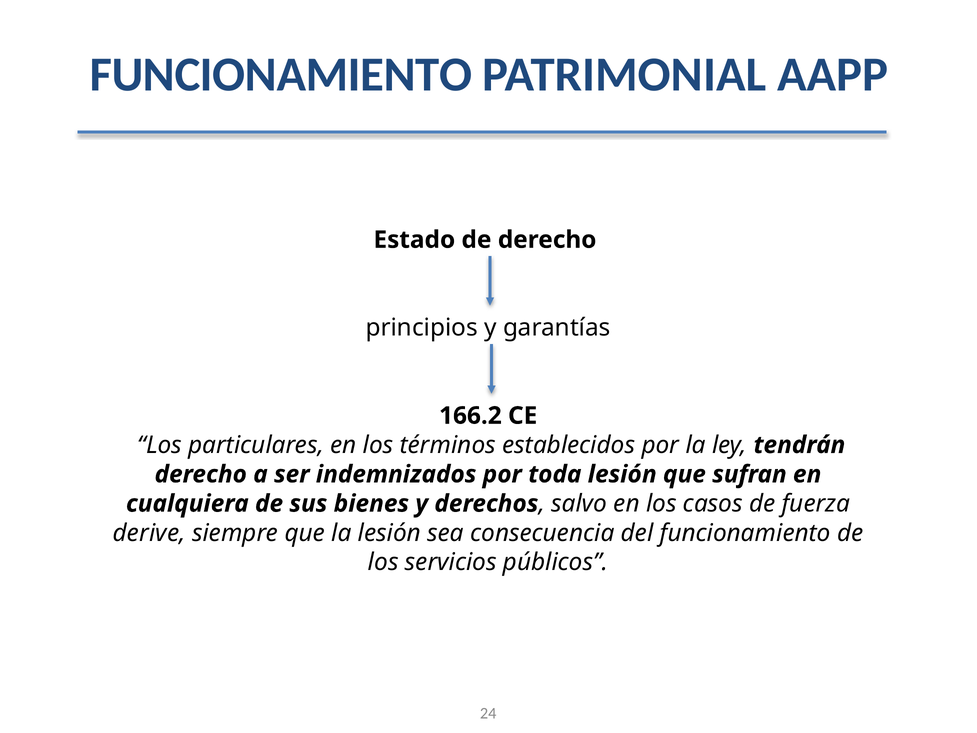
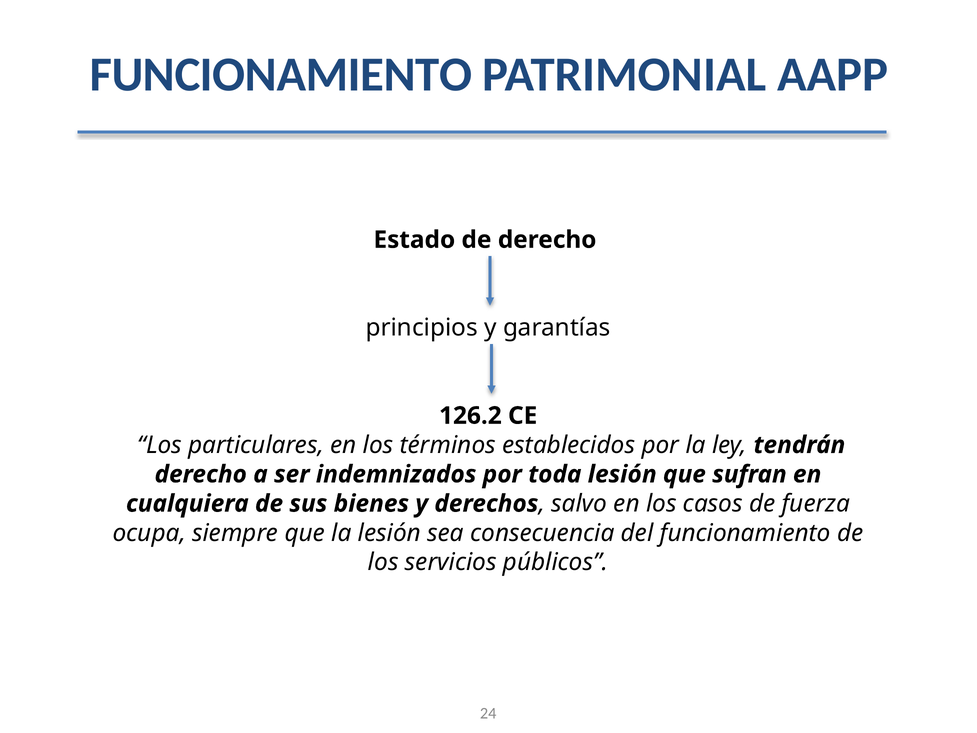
166.2: 166.2 -> 126.2
derive: derive -> ocupa
